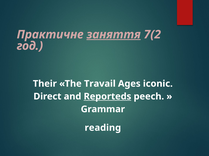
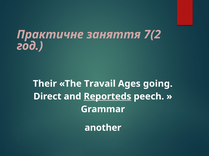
заняття underline: present -> none
iconic: iconic -> going
reading: reading -> another
